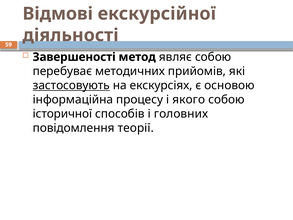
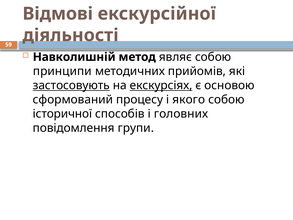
Завершеності: Завершеності -> Навколишній
перебуває: перебуває -> принципи
екскурсіях underline: none -> present
інформаційна: інформаційна -> сформований
теорії: теорії -> групи
